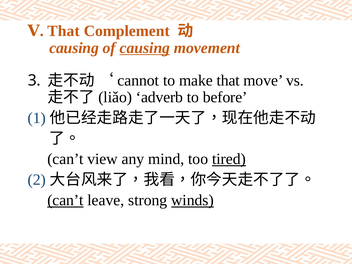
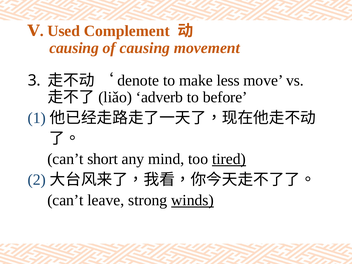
Ⅴ That: That -> Used
causing at (145, 48) underline: present -> none
cannot: cannot -> denote
make that: that -> less
view: view -> short
can’t at (65, 200) underline: present -> none
